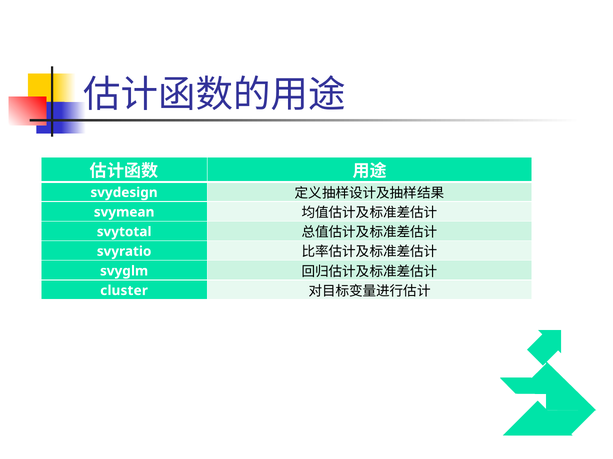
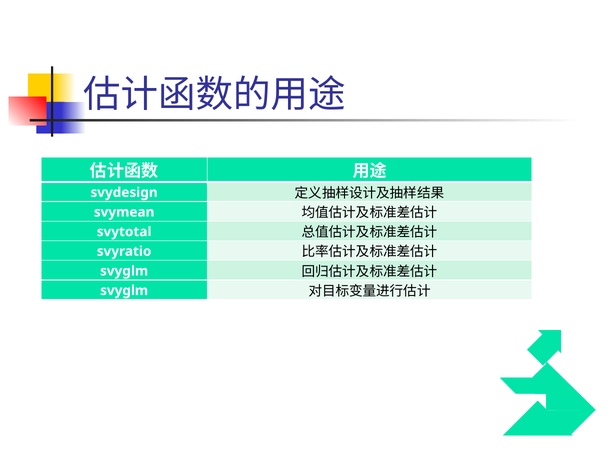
cluster at (124, 291): cluster -> svyglm
